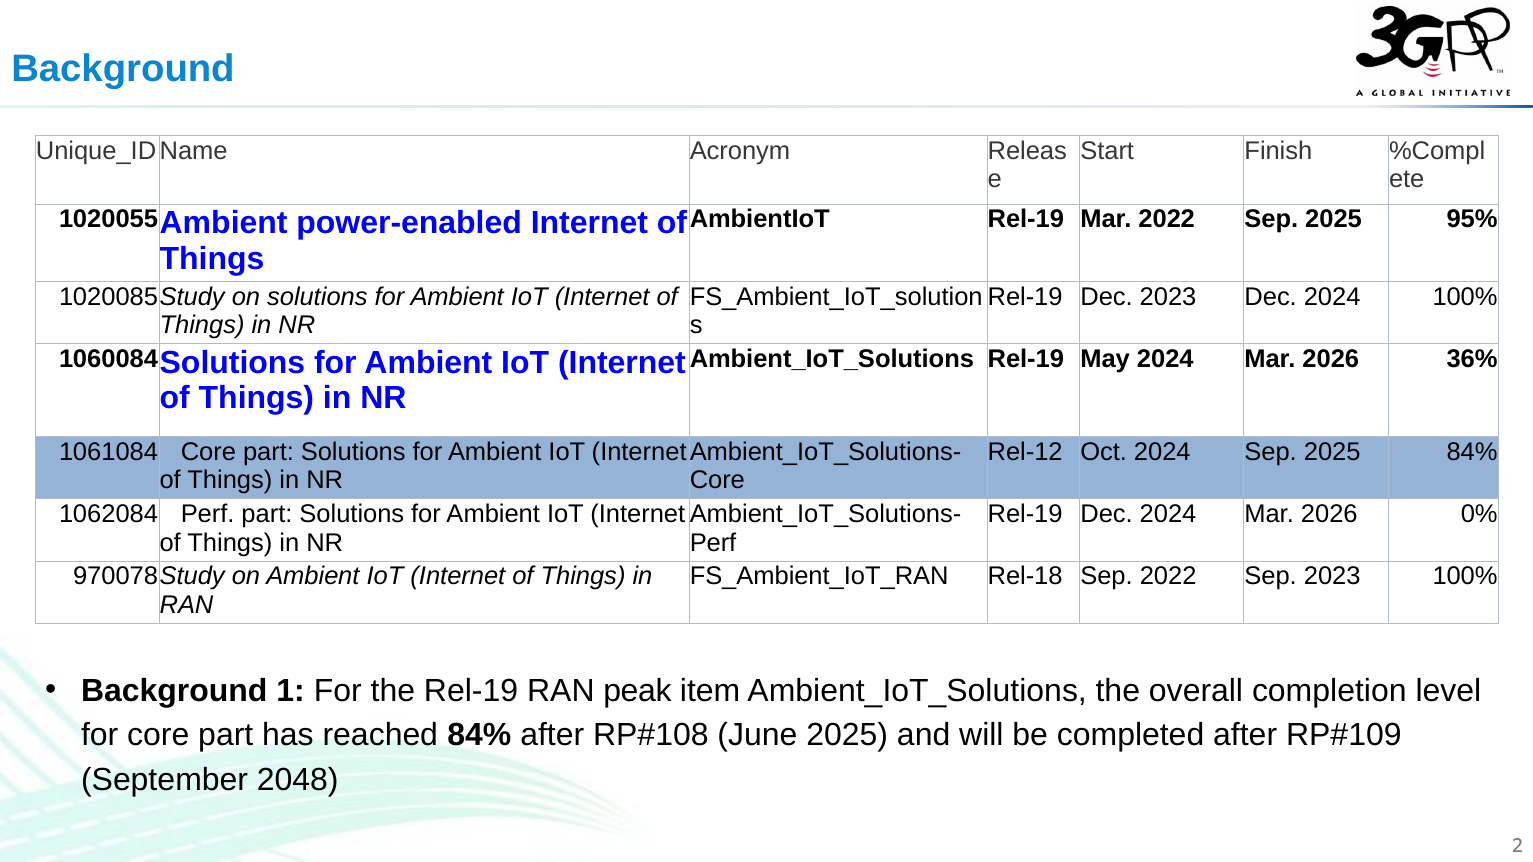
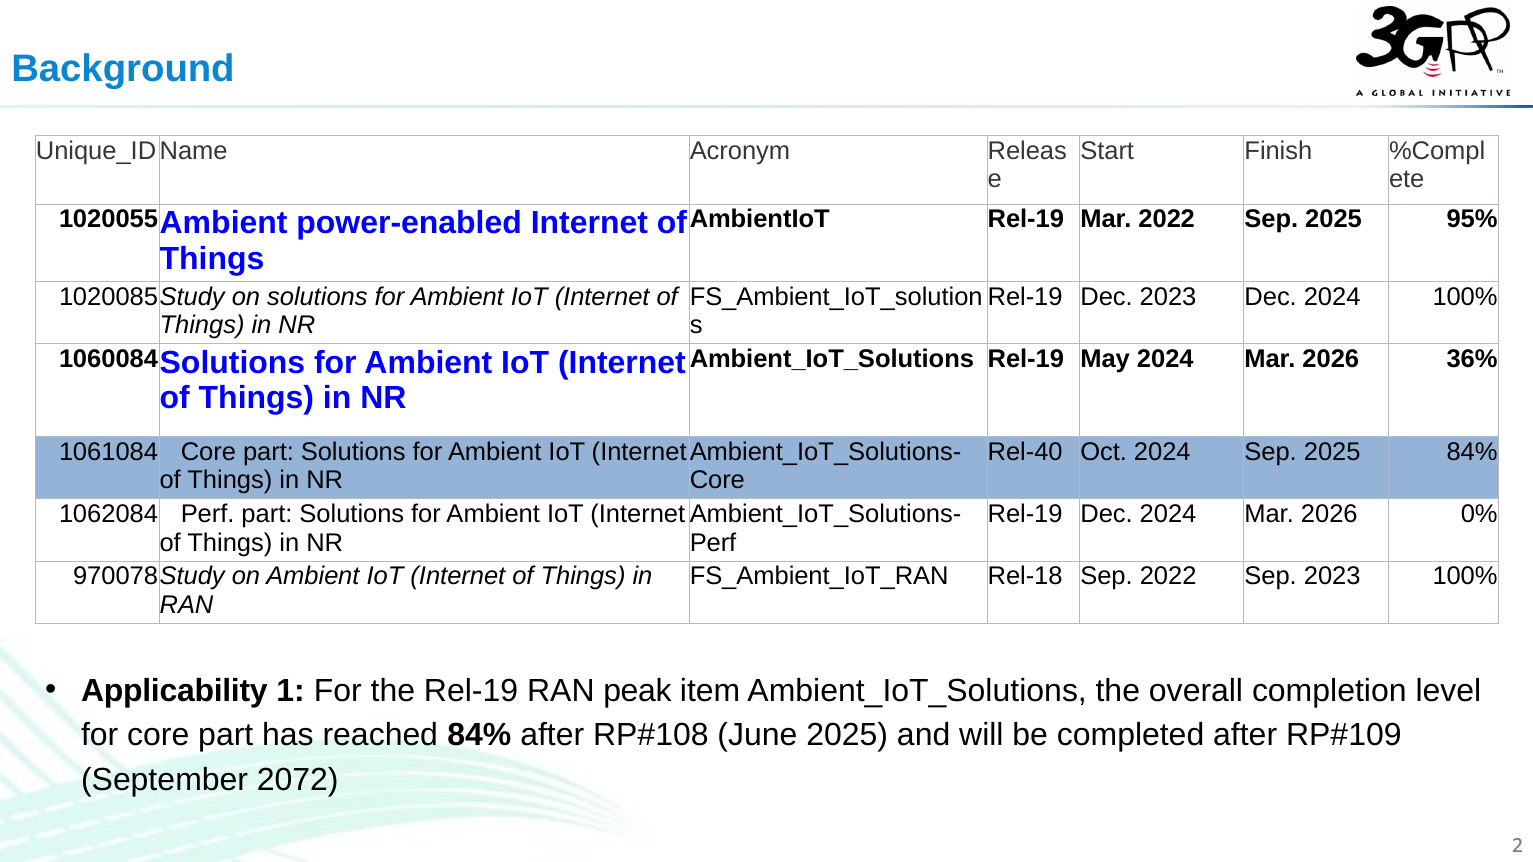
Rel-12: Rel-12 -> Rel-40
Background at (174, 691): Background -> Applicability
2048: 2048 -> 2072
